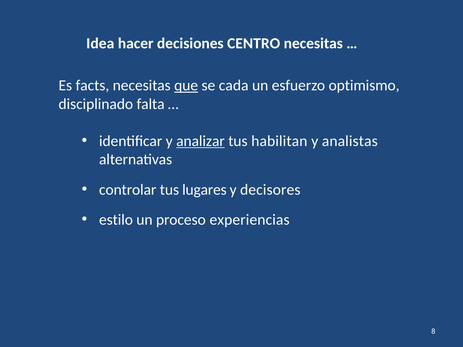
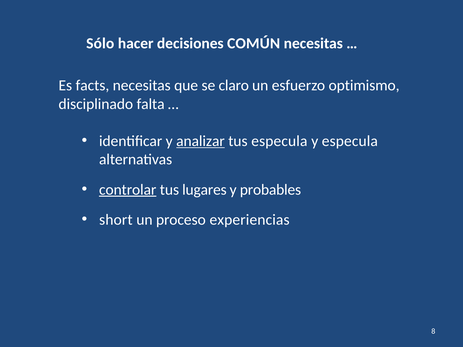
Idea: Idea -> Sólo
CENTRO: CENTRO -> COMÚN
que underline: present -> none
cada: cada -> claro
tus habilitan: habilitan -> especula
y analistas: analistas -> especula
controlar underline: none -> present
decisores: decisores -> probables
estilo: estilo -> short
